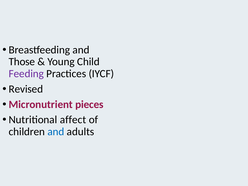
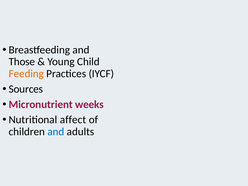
Feeding colour: purple -> orange
Revised: Revised -> Sources
pieces: pieces -> weeks
